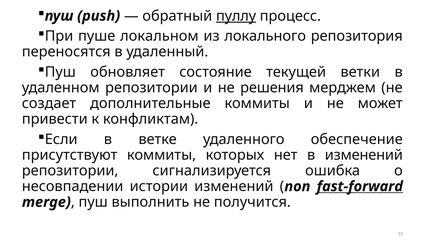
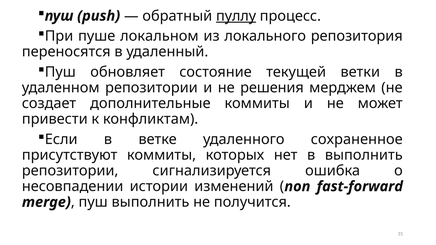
обеспечение: обеспечение -> сохраненное
в изменений: изменений -> выполнить
fast-forward underline: present -> none
